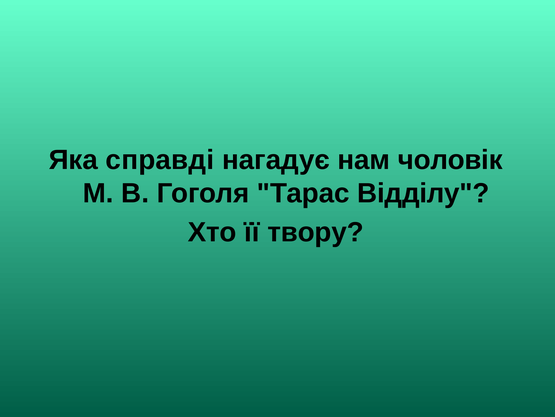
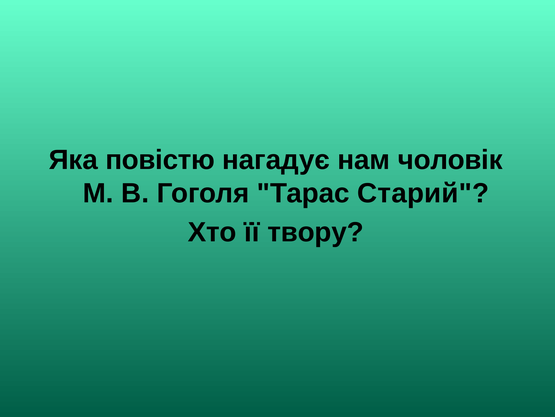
справді: справді -> повістю
Відділу: Відділу -> Старий
